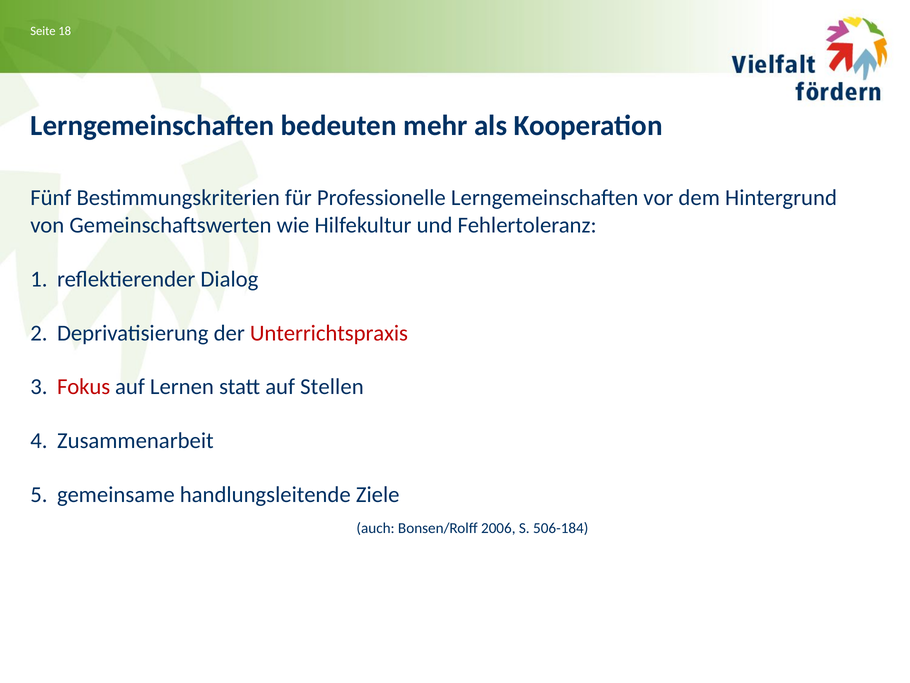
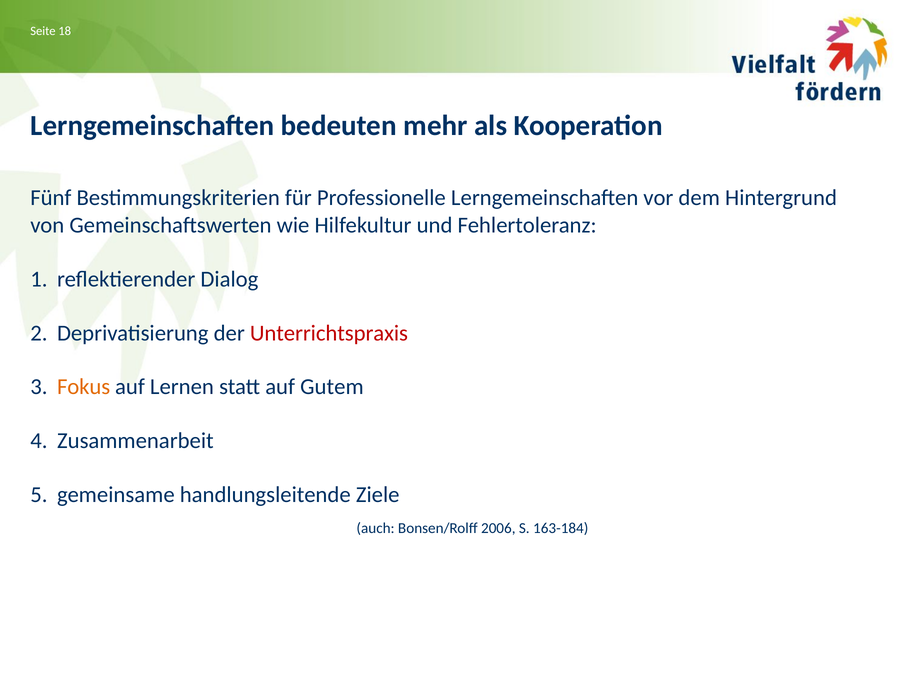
Fokus colour: red -> orange
Stellen: Stellen -> Gutem
506-184: 506-184 -> 163-184
